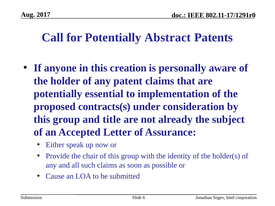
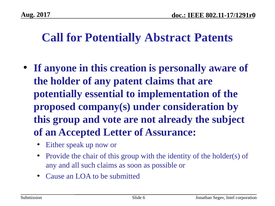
contracts(s: contracts(s -> company(s
title: title -> vote
